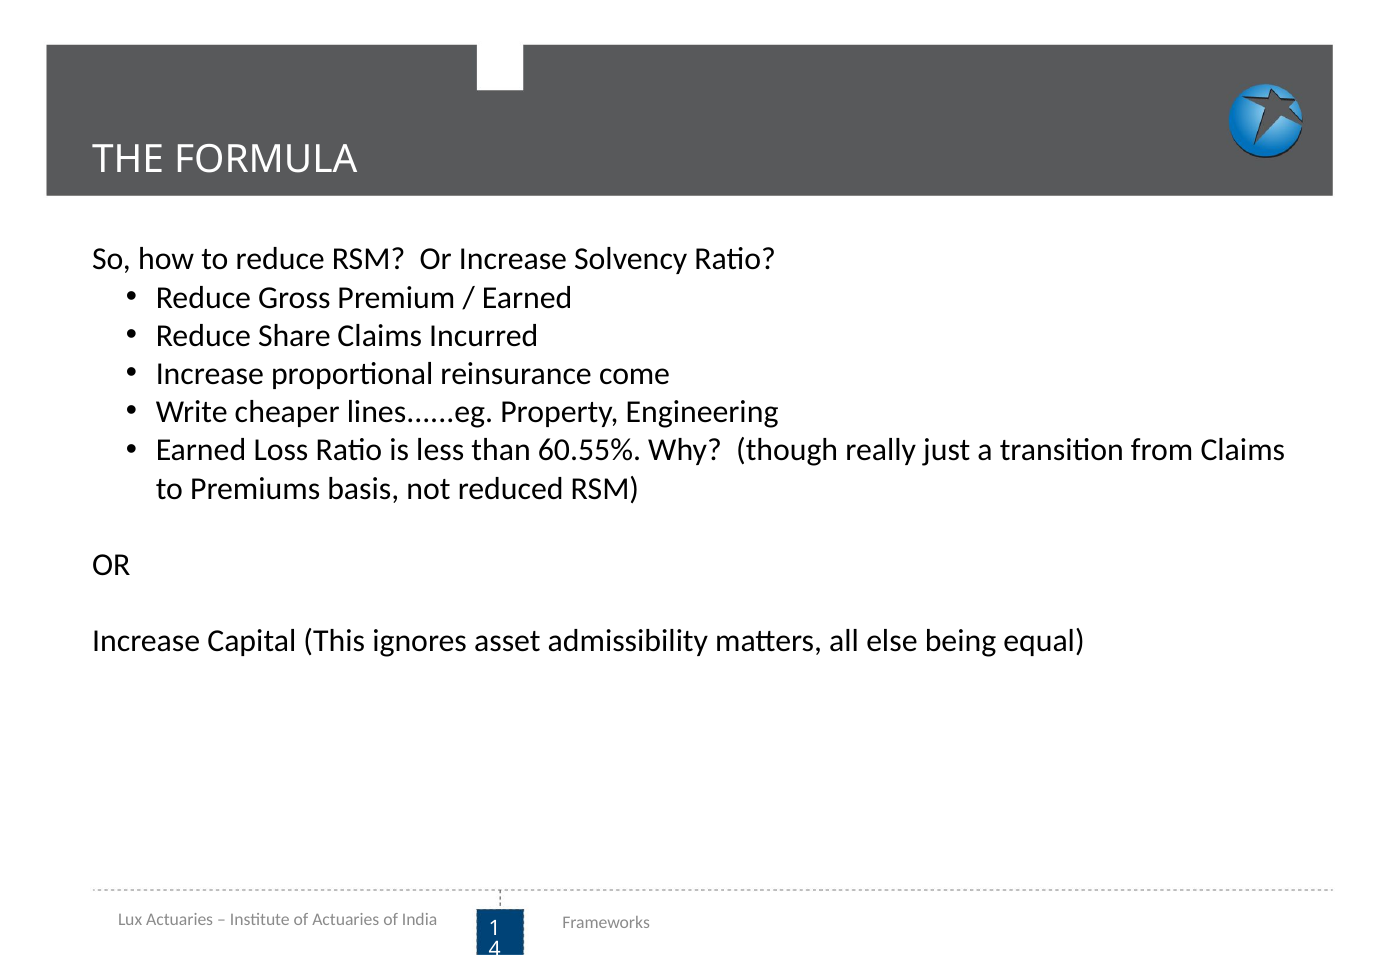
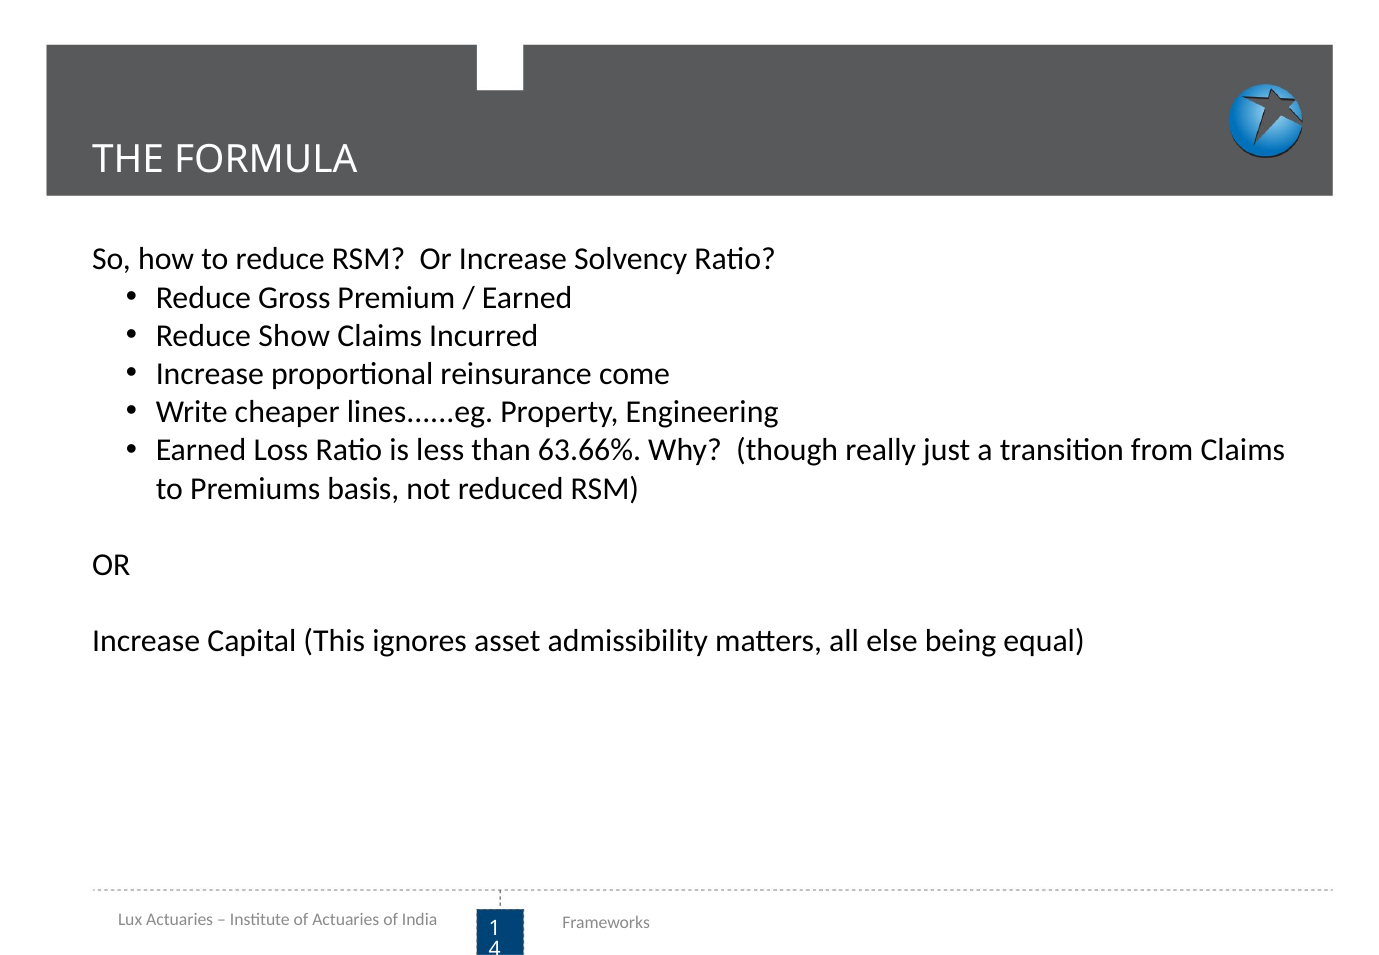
Share: Share -> Show
60.55%: 60.55% -> 63.66%
